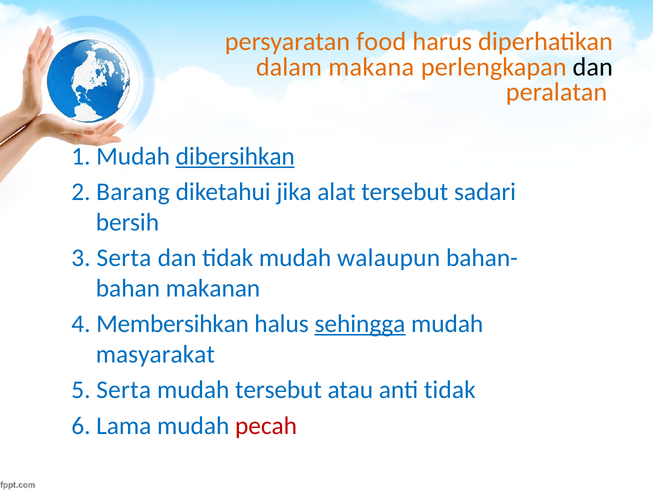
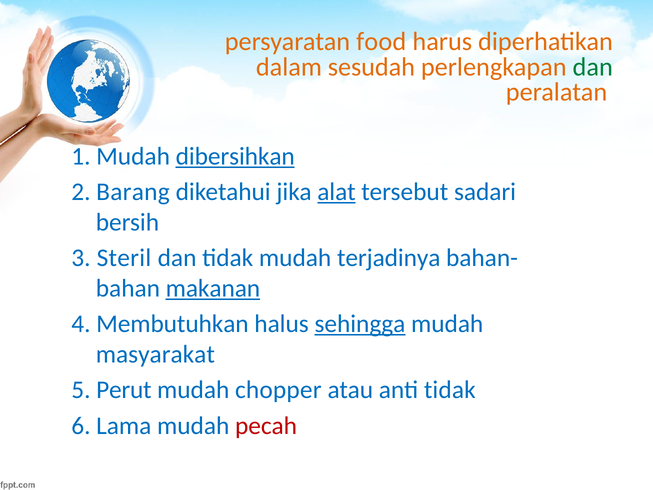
makana: makana -> sesudah
dan at (593, 67) colour: black -> green
alat underline: none -> present
3 Serta: Serta -> Steril
walaupun: walaupun -> terjadinya
makanan underline: none -> present
Membersihkan: Membersihkan -> Membutuhkan
5 Serta: Serta -> Perut
mudah tersebut: tersebut -> chopper
